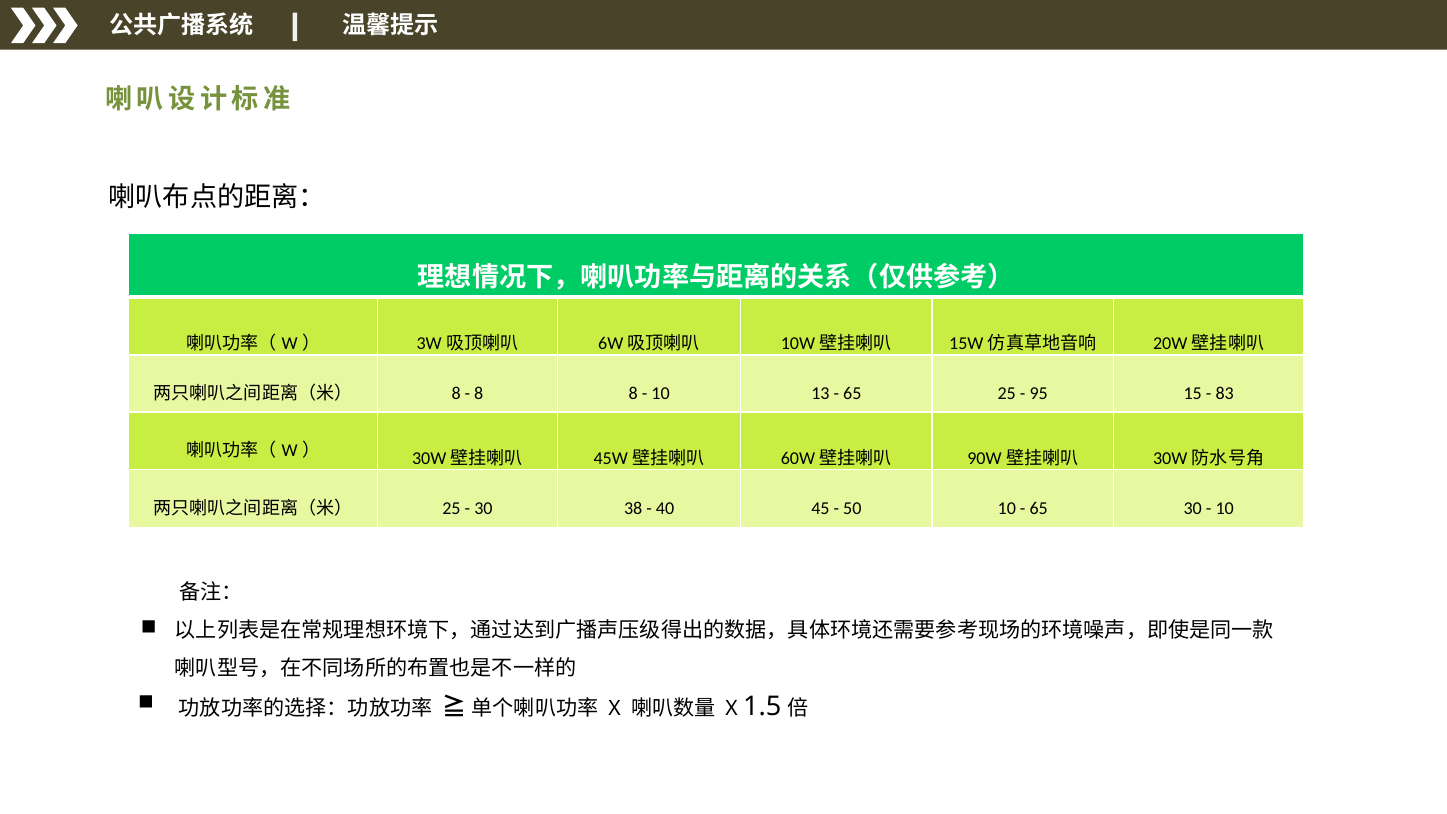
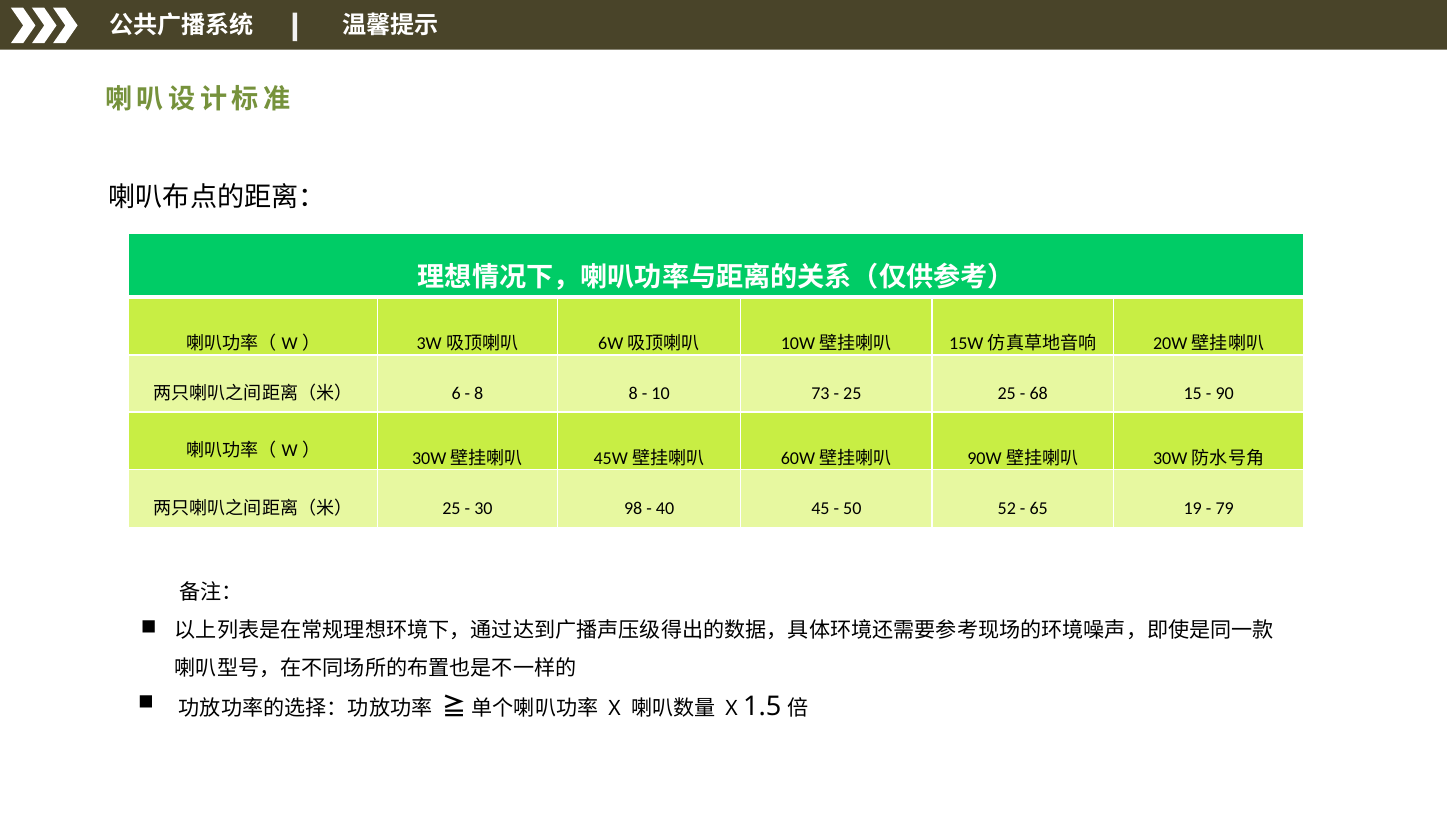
8 at (456, 394): 8 -> 6
13: 13 -> 73
65 at (852, 394): 65 -> 25
95: 95 -> 68
83: 83 -> 90
38: 38 -> 98
50 10: 10 -> 52
65 30: 30 -> 19
10 at (1225, 508): 10 -> 79
